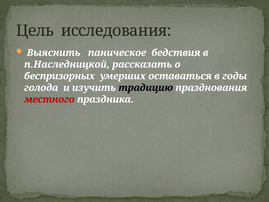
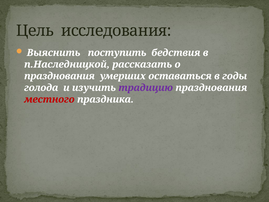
паническое: паническое -> поступить
беспризорных at (60, 76): беспризорных -> празднования
традицию colour: black -> purple
